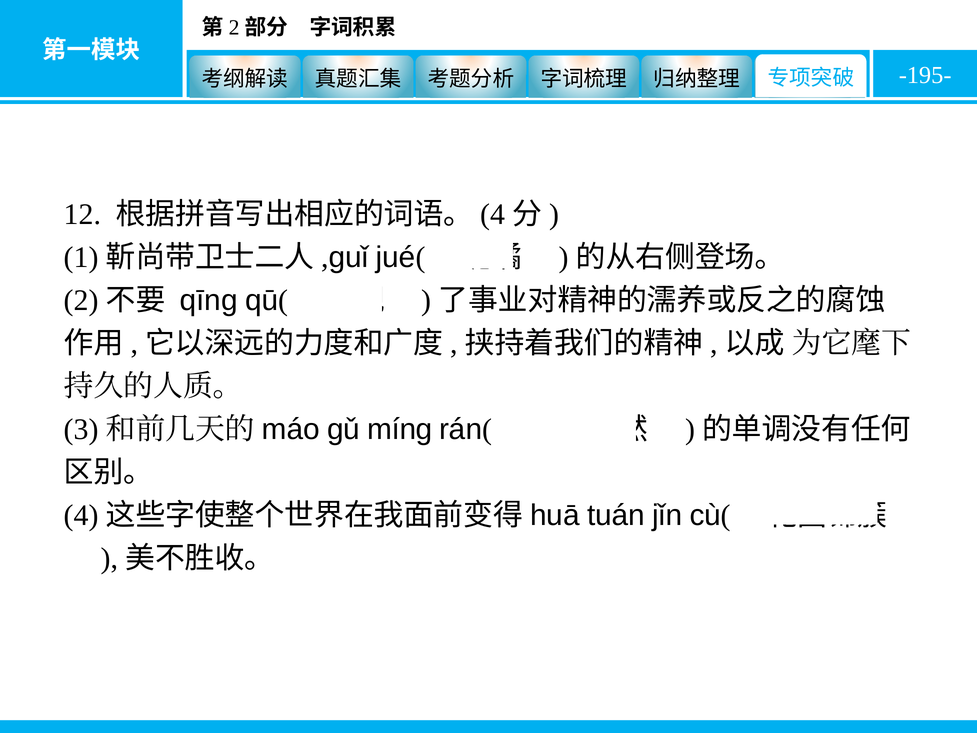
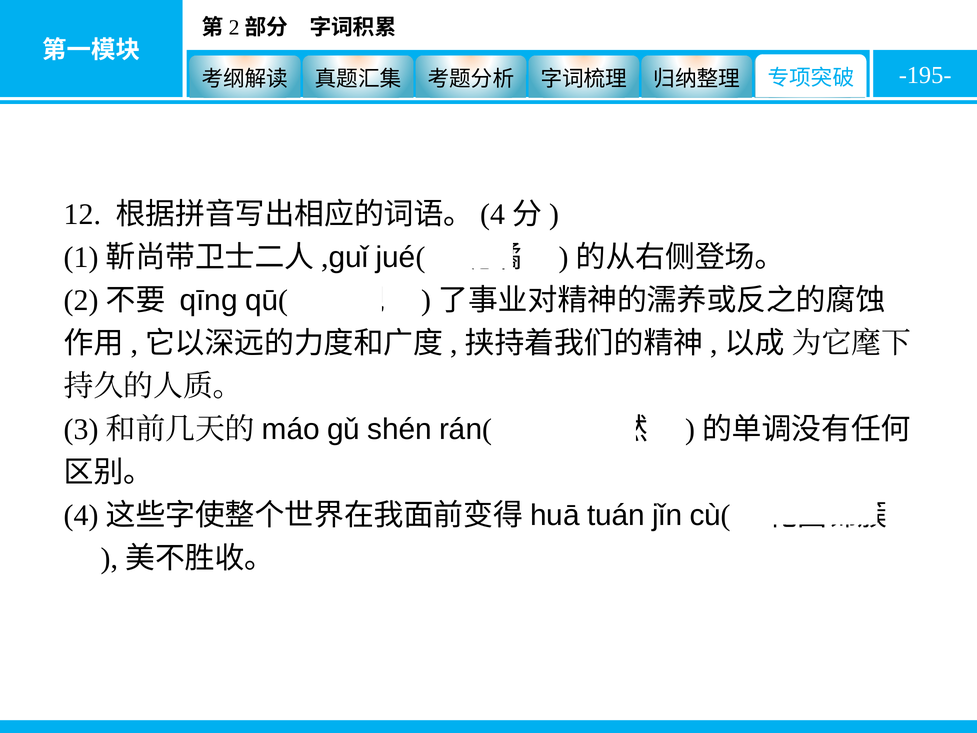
míng: míng -> shén
